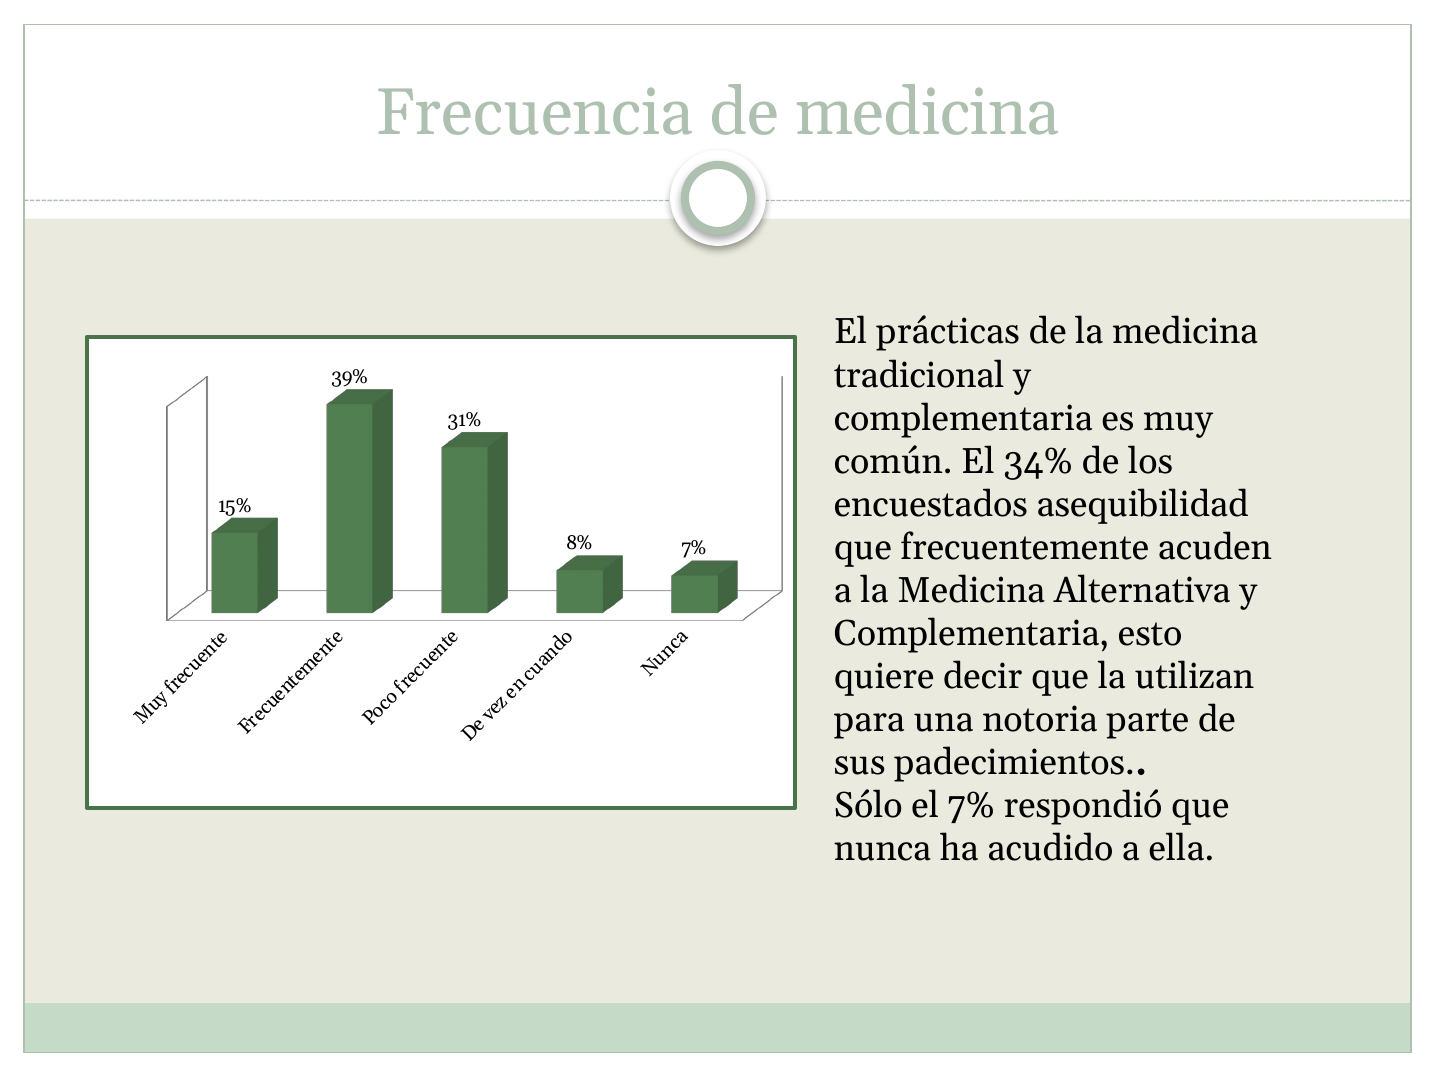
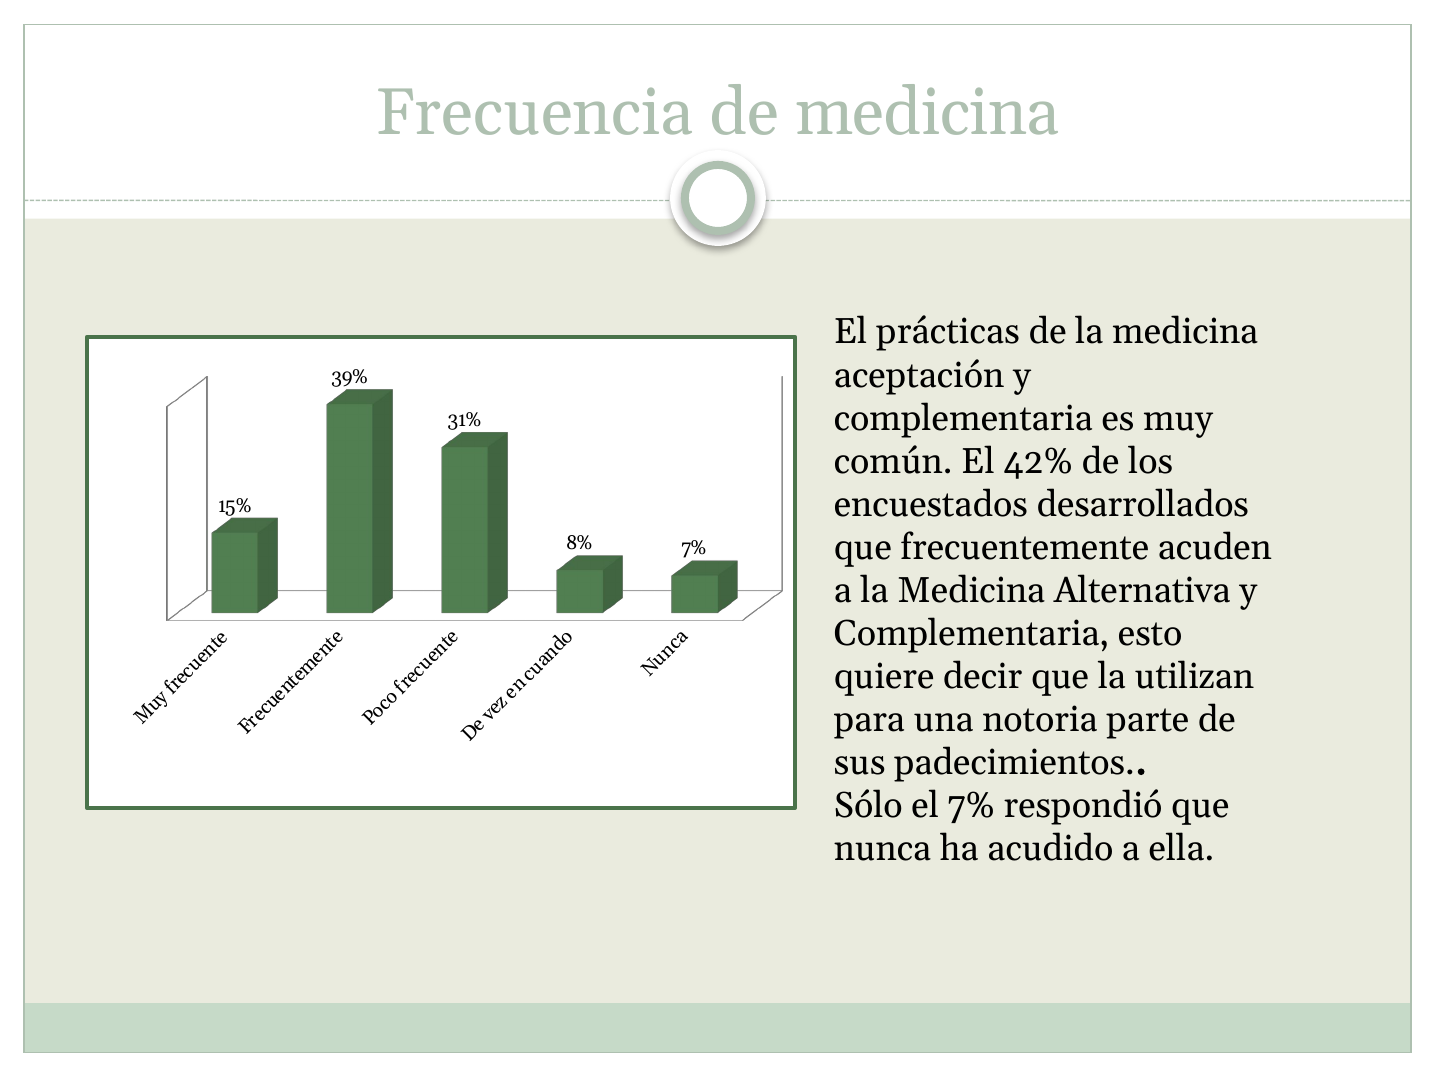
tradicional: tradicional -> aceptación
34%: 34% -> 42%
asequibilidad: asequibilidad -> desarrollados
